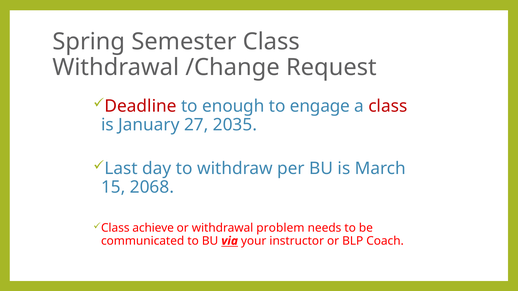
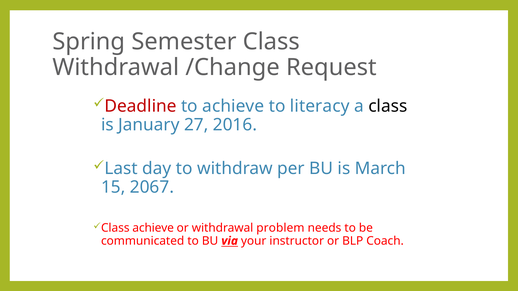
to enough: enough -> achieve
engage: engage -> literacy
class at (388, 106) colour: red -> black
2035: 2035 -> 2016
2068: 2068 -> 2067
